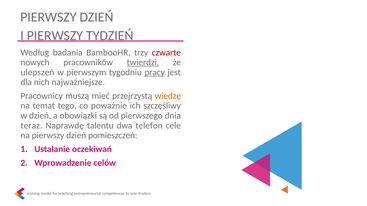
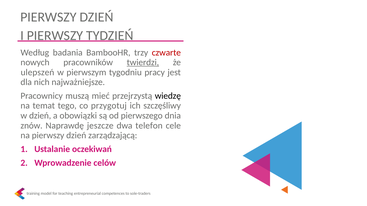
pracy underline: present -> none
wiedzę colour: orange -> black
poważnie: poważnie -> przygotuj
teraz: teraz -> znów
talentu: talentu -> jeszcze
pomieszczeń: pomieszczeń -> zarządzającą
